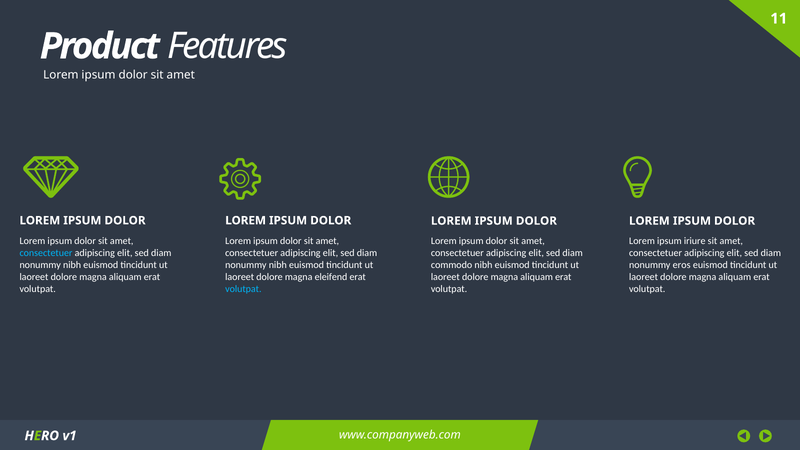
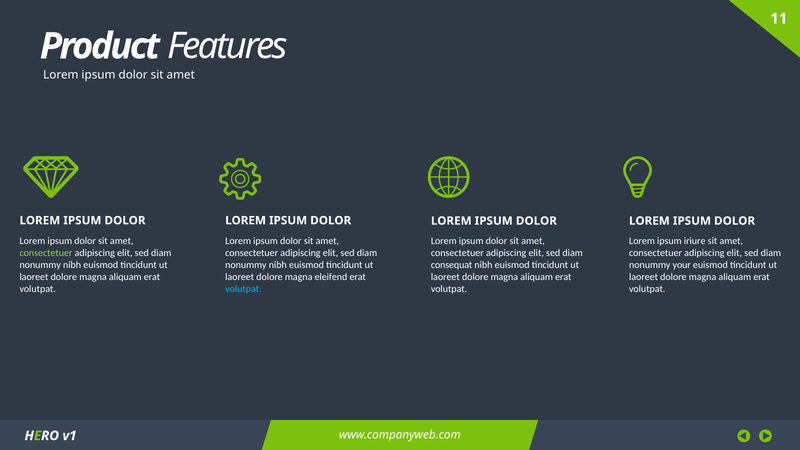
consectetuer at (46, 253) colour: light blue -> light green
commodo: commodo -> consequat
eros: eros -> your
